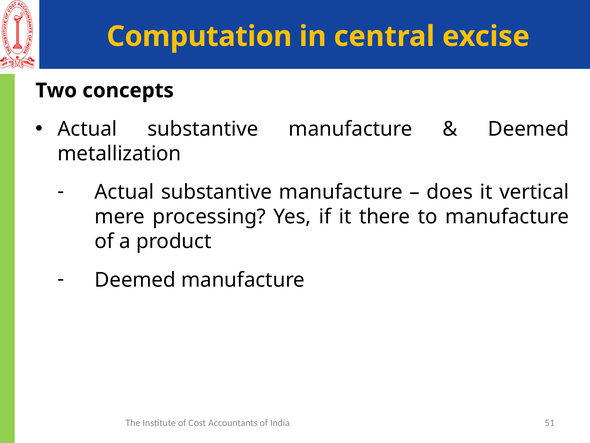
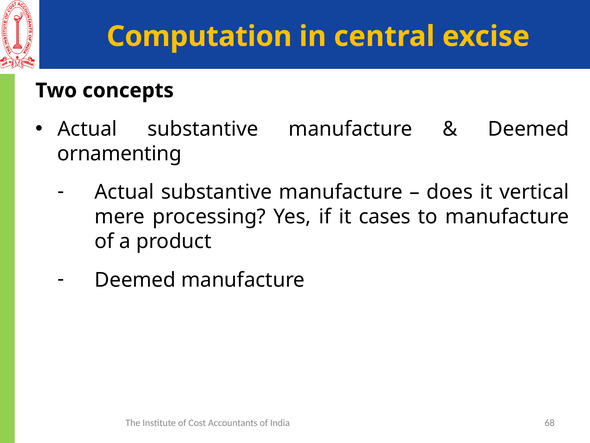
metallization: metallization -> ornamenting
there: there -> cases
51: 51 -> 68
